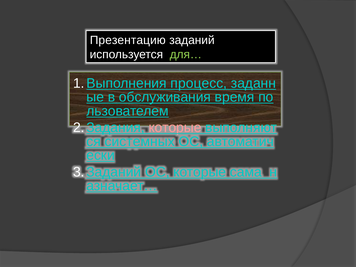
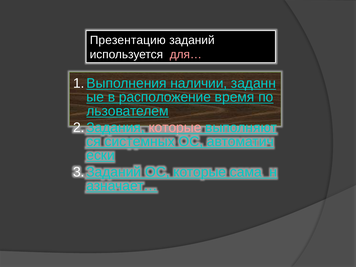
для… colour: light green -> pink
процесс: процесс -> наличии
обслуживания: обслуживания -> расположение
